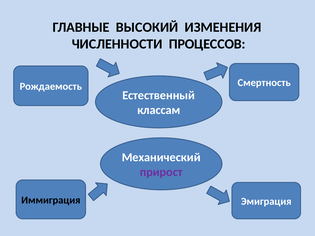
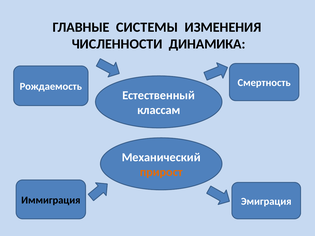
ВЫСОКИЙ: ВЫСОКИЙ -> СИСТЕМЫ
ПРОЦЕССОВ: ПРОЦЕССОВ -> ДИНАМИКА
прирост colour: purple -> orange
